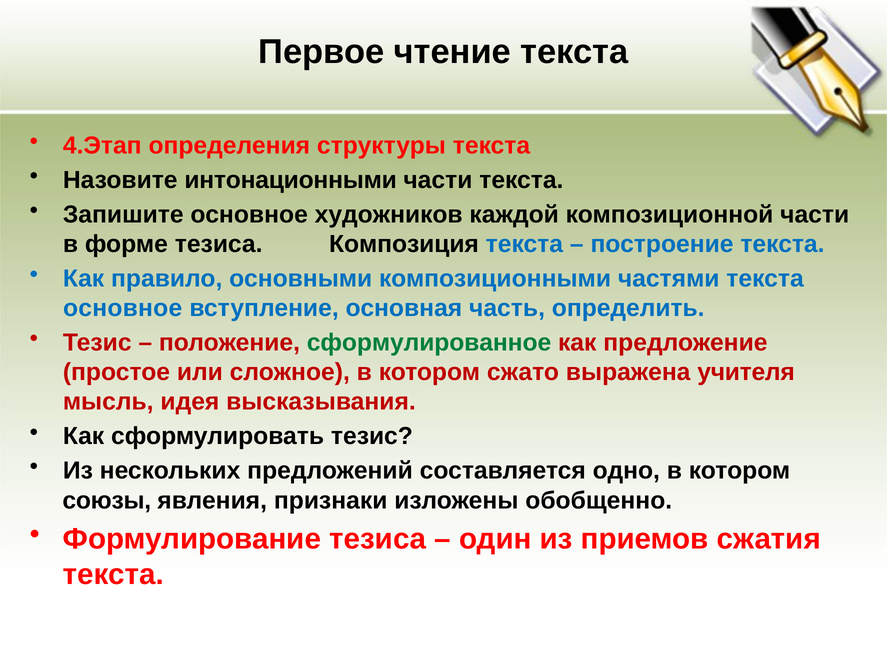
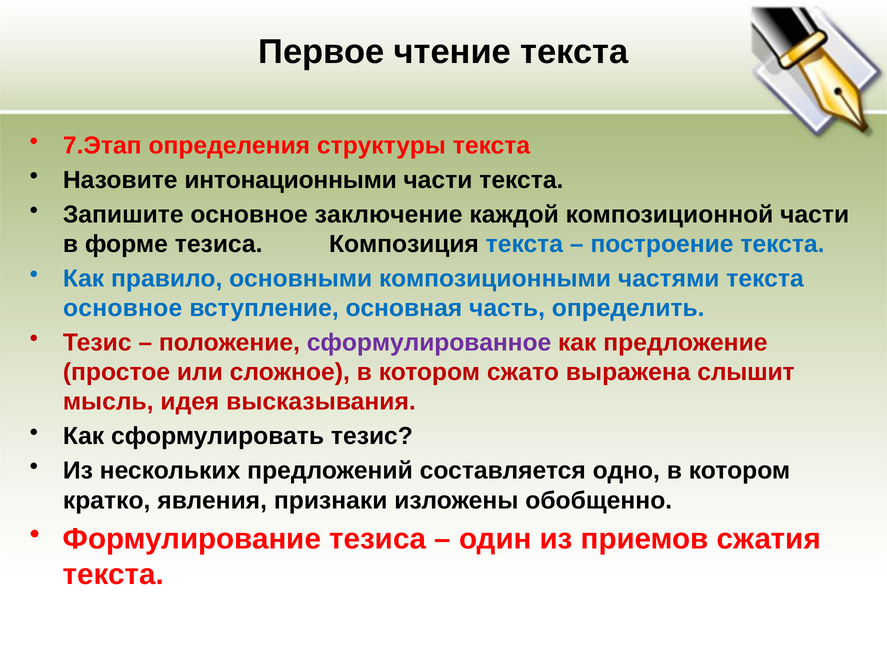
4.Этап: 4.Этап -> 7.Этап
художников: художников -> заключение
сформулированное colour: green -> purple
учителя: учителя -> слышит
союзы: союзы -> кратко
